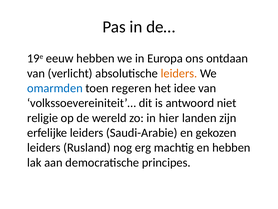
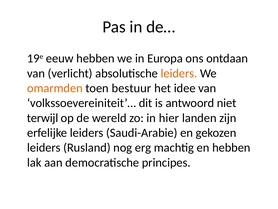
omarmden colour: blue -> orange
regeren: regeren -> bestuur
religie: religie -> terwijl
